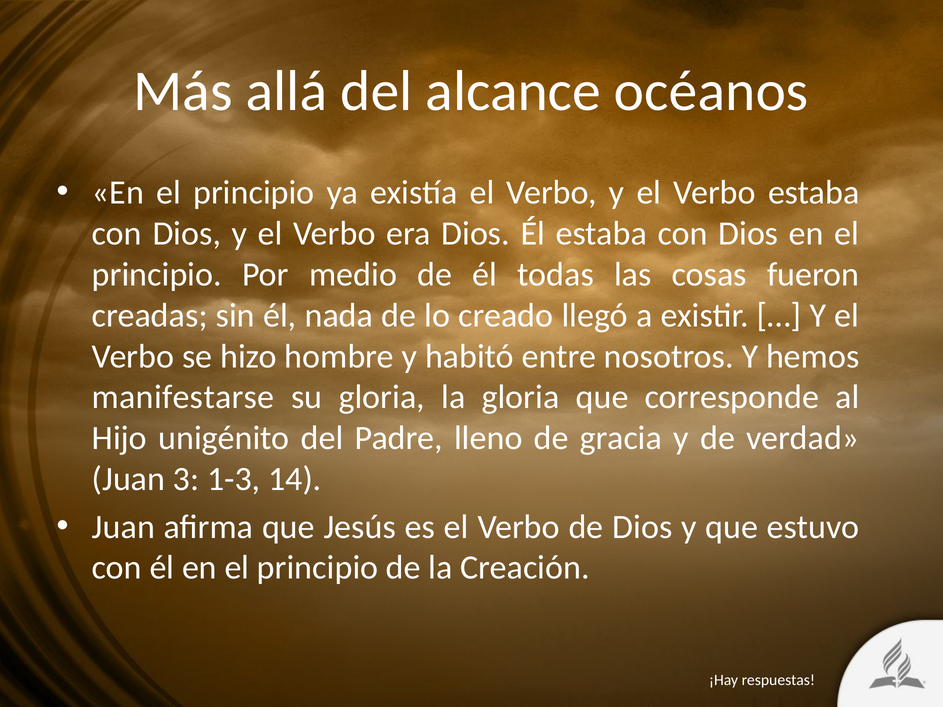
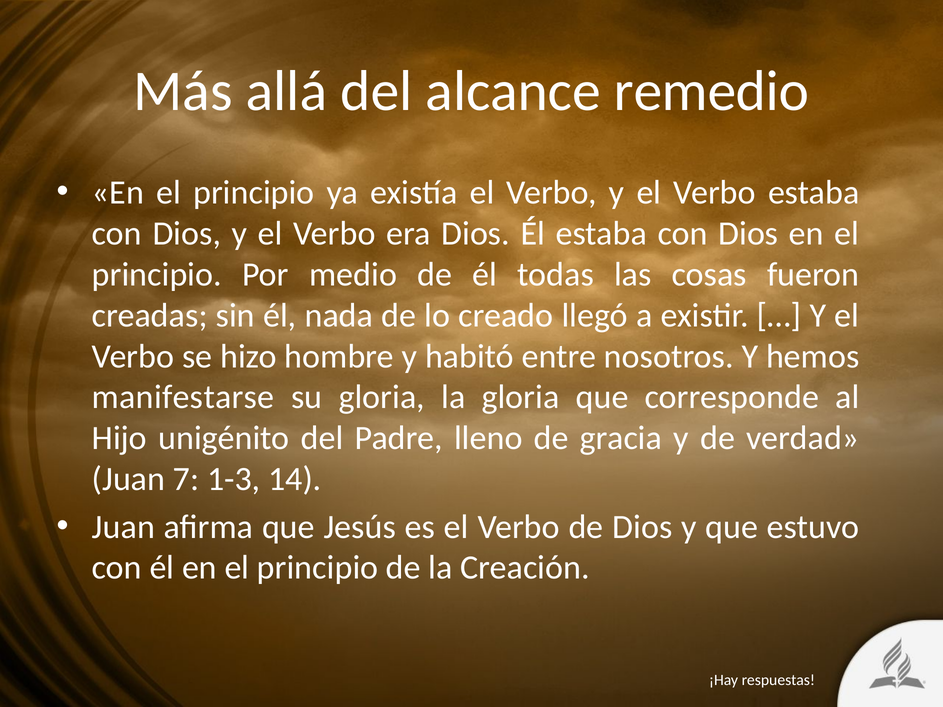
océanos: océanos -> remedio
3: 3 -> 7
